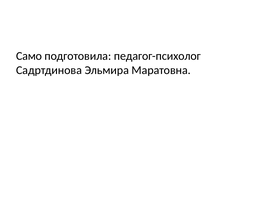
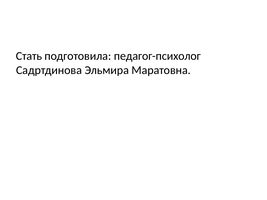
Само: Само -> Стать
